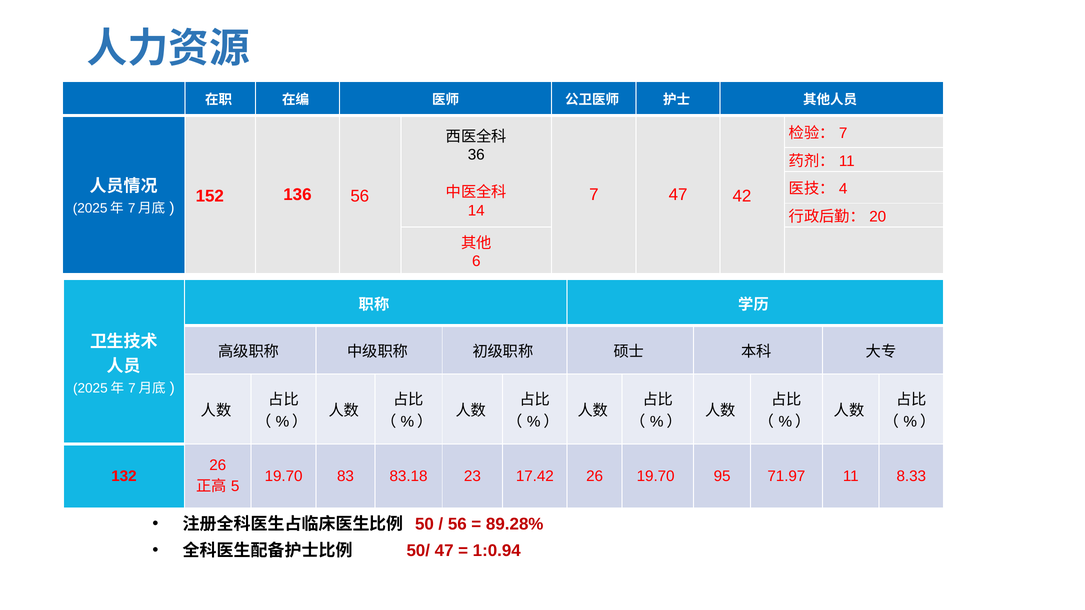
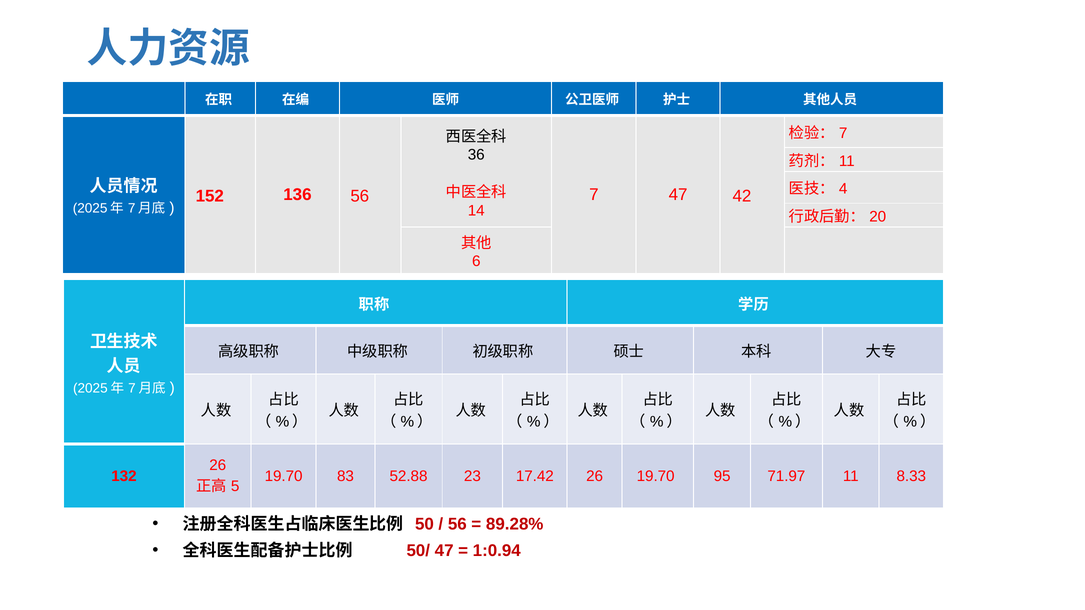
83.18: 83.18 -> 52.88
